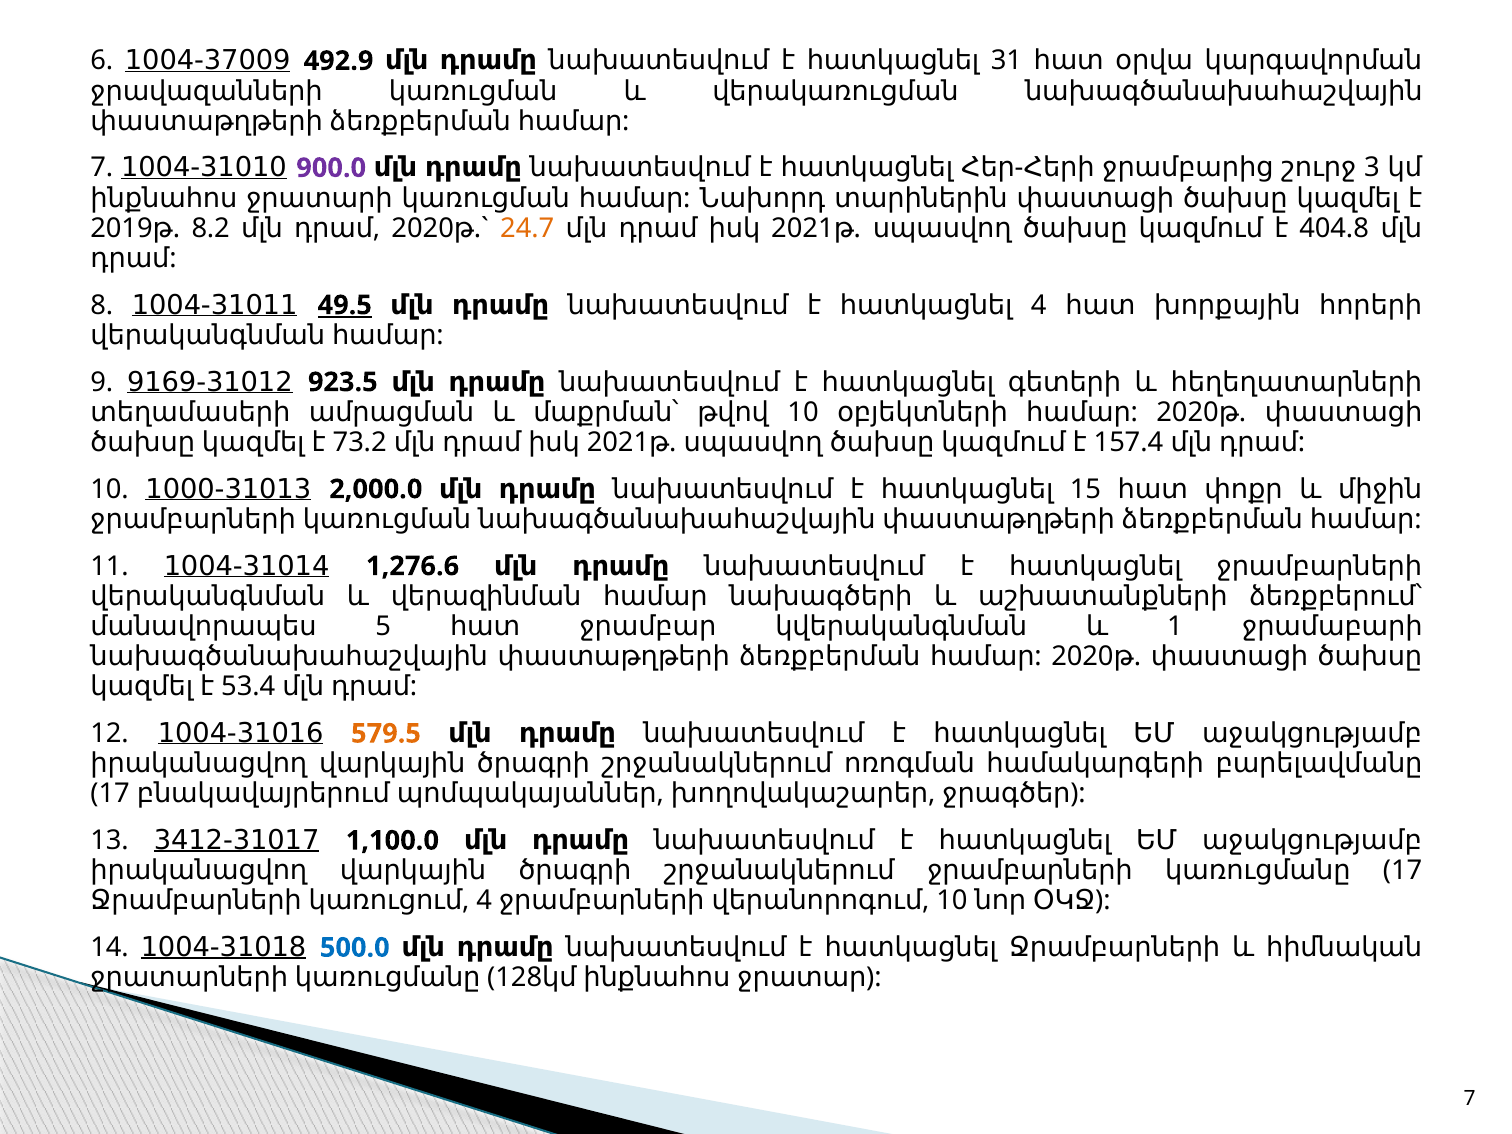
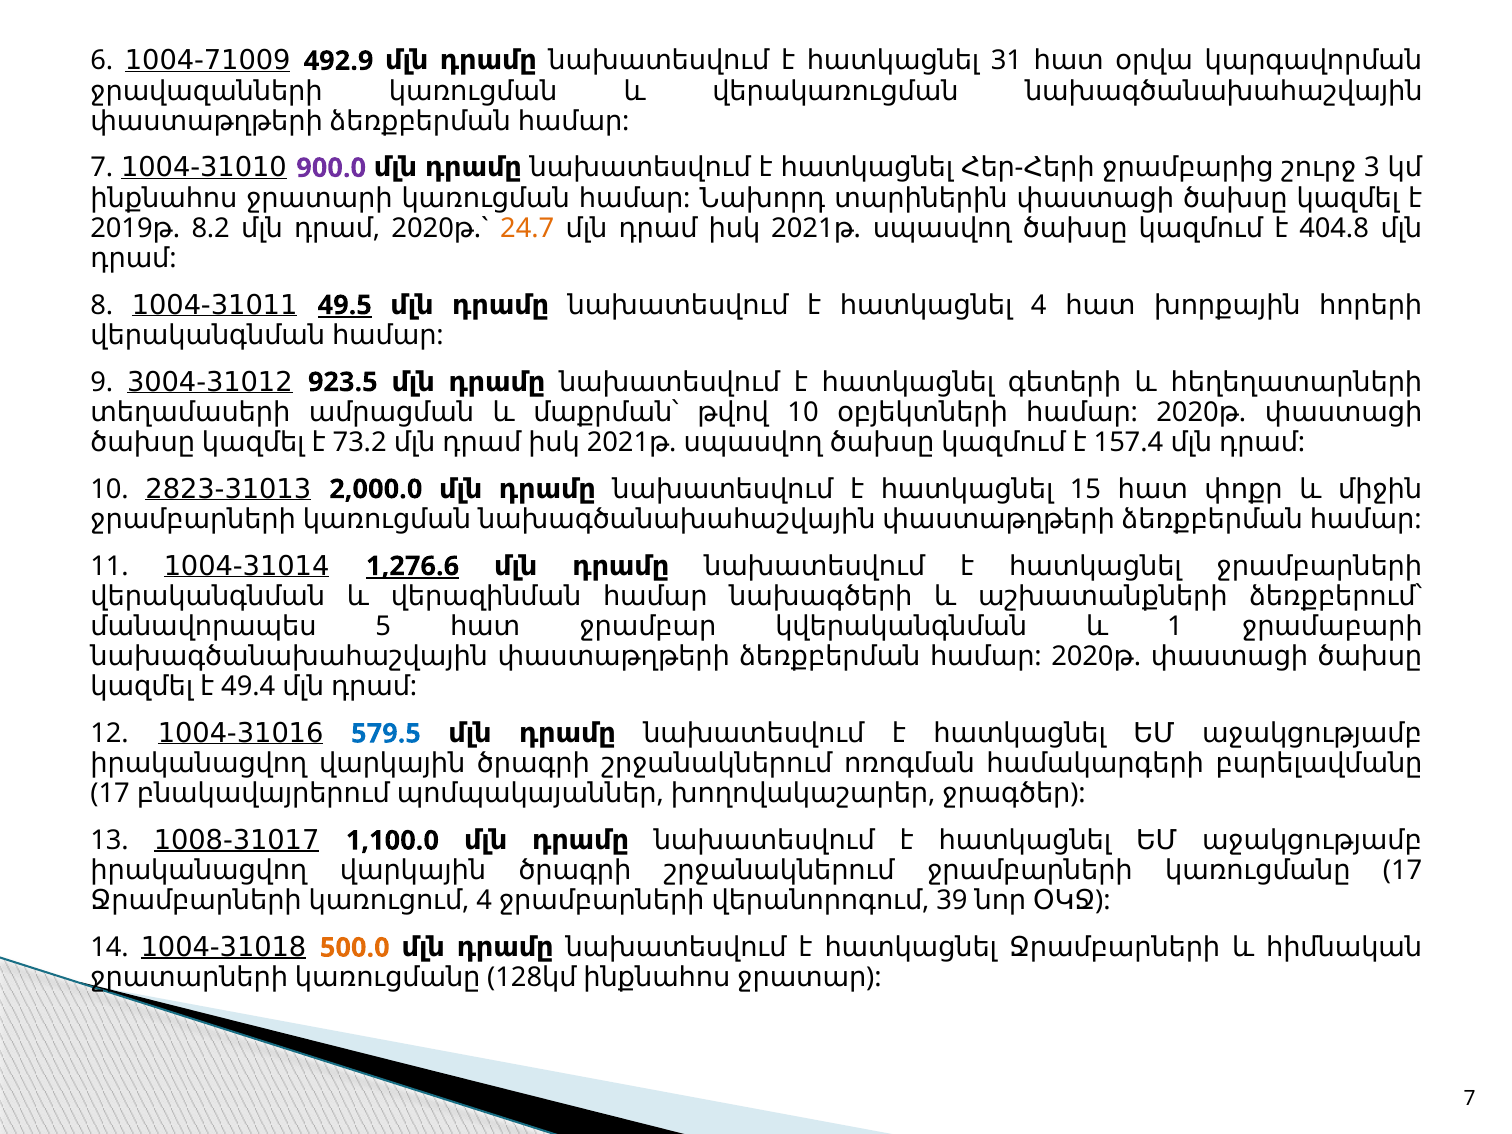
1004-37009: 1004-37009 -> 1004-71009
9169-31012: 9169-31012 -> 3004-31012
1000-31013: 1000-31013 -> 2823-31013
1,276.6 underline: none -> present
53.4: 53.4 -> 49.4
579.5 colour: orange -> blue
3412-31017: 3412-31017 -> 1008-31017
10 at (952, 901): 10 -> 39
500.0 colour: blue -> orange
